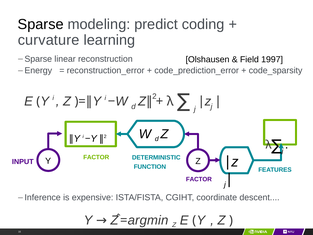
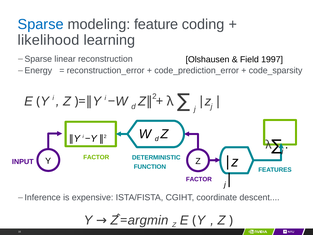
Sparse at (41, 24) colour: black -> blue
predict: predict -> feature
curvature: curvature -> likelihood
